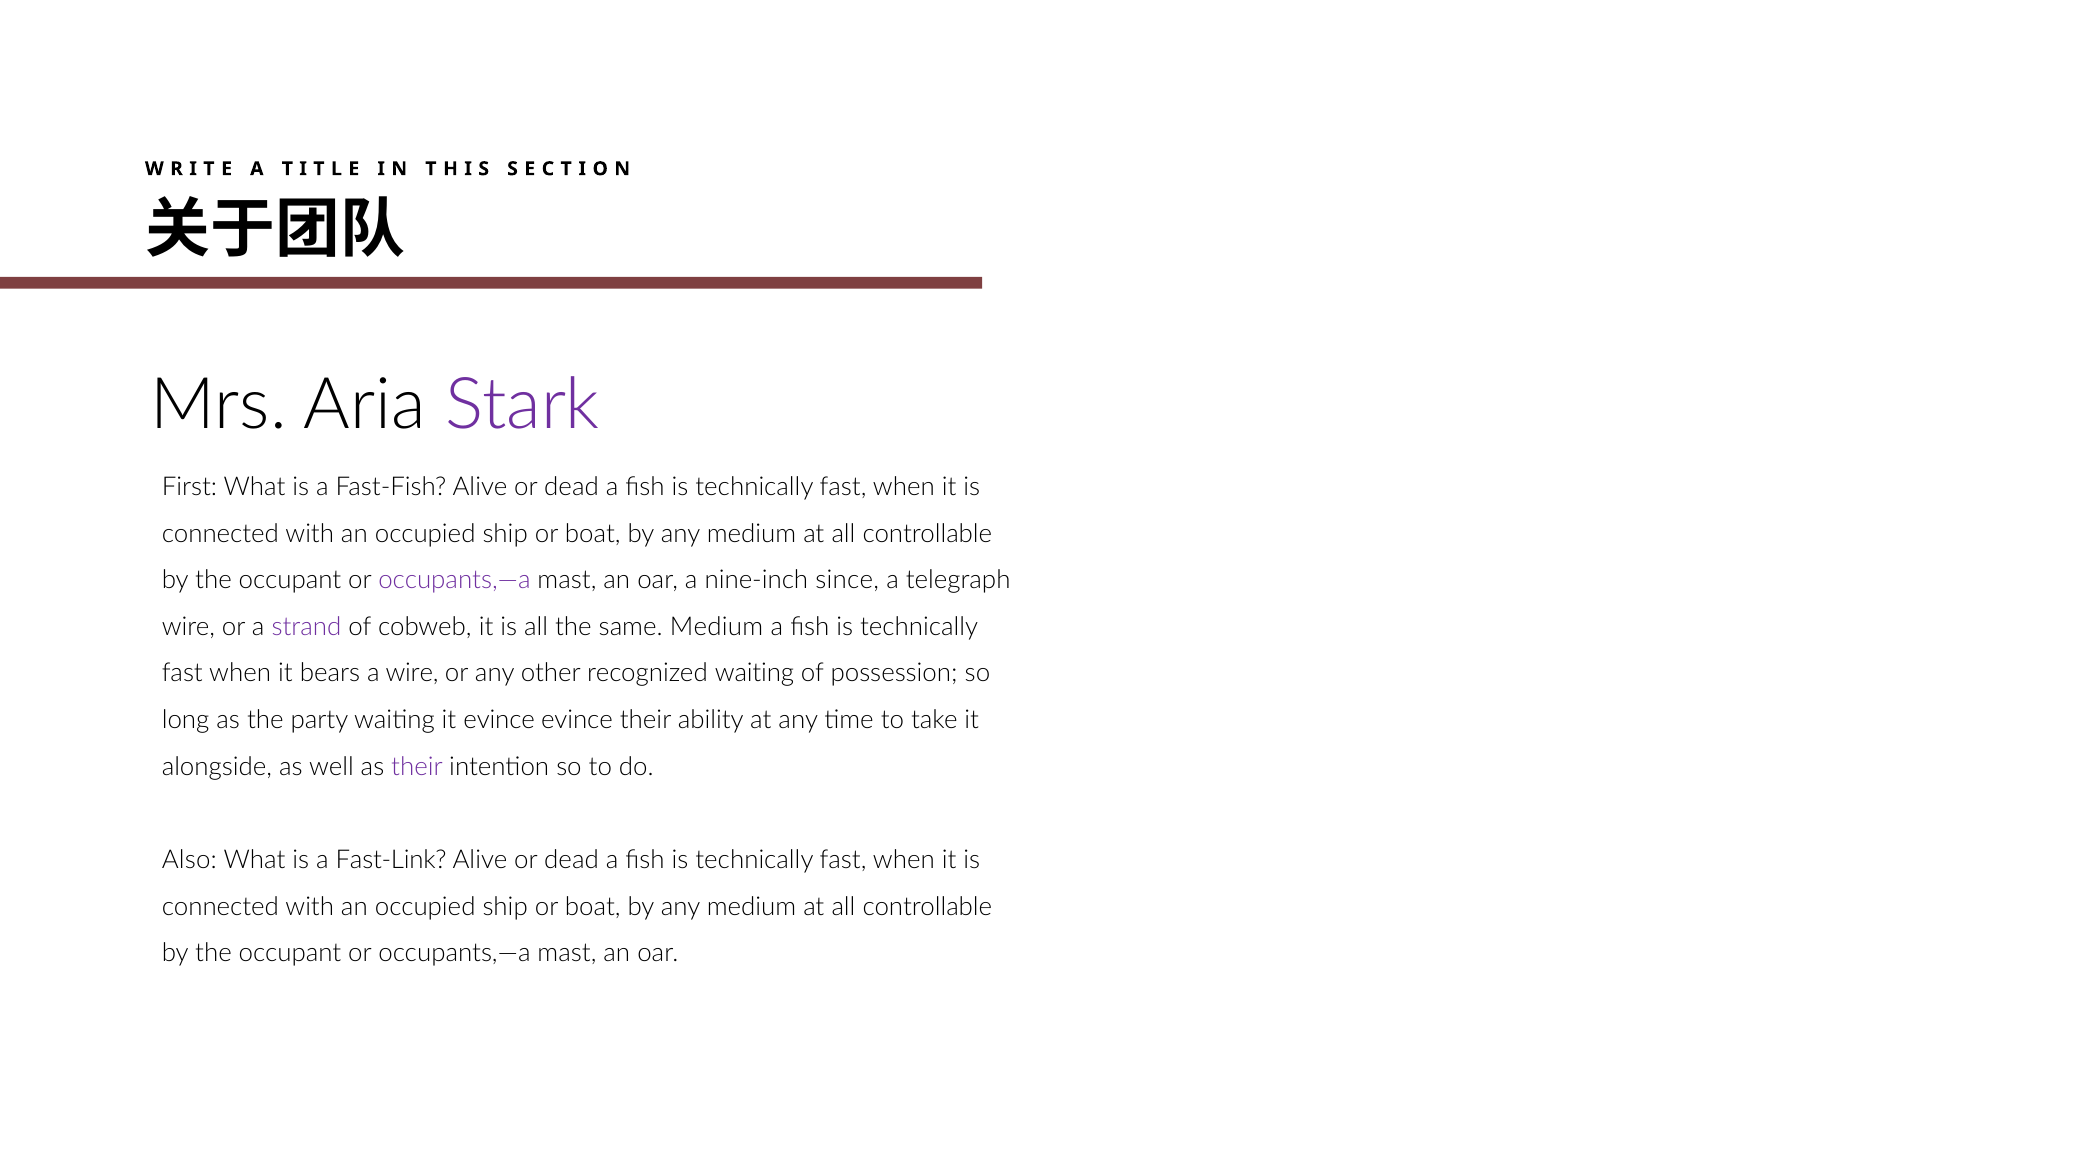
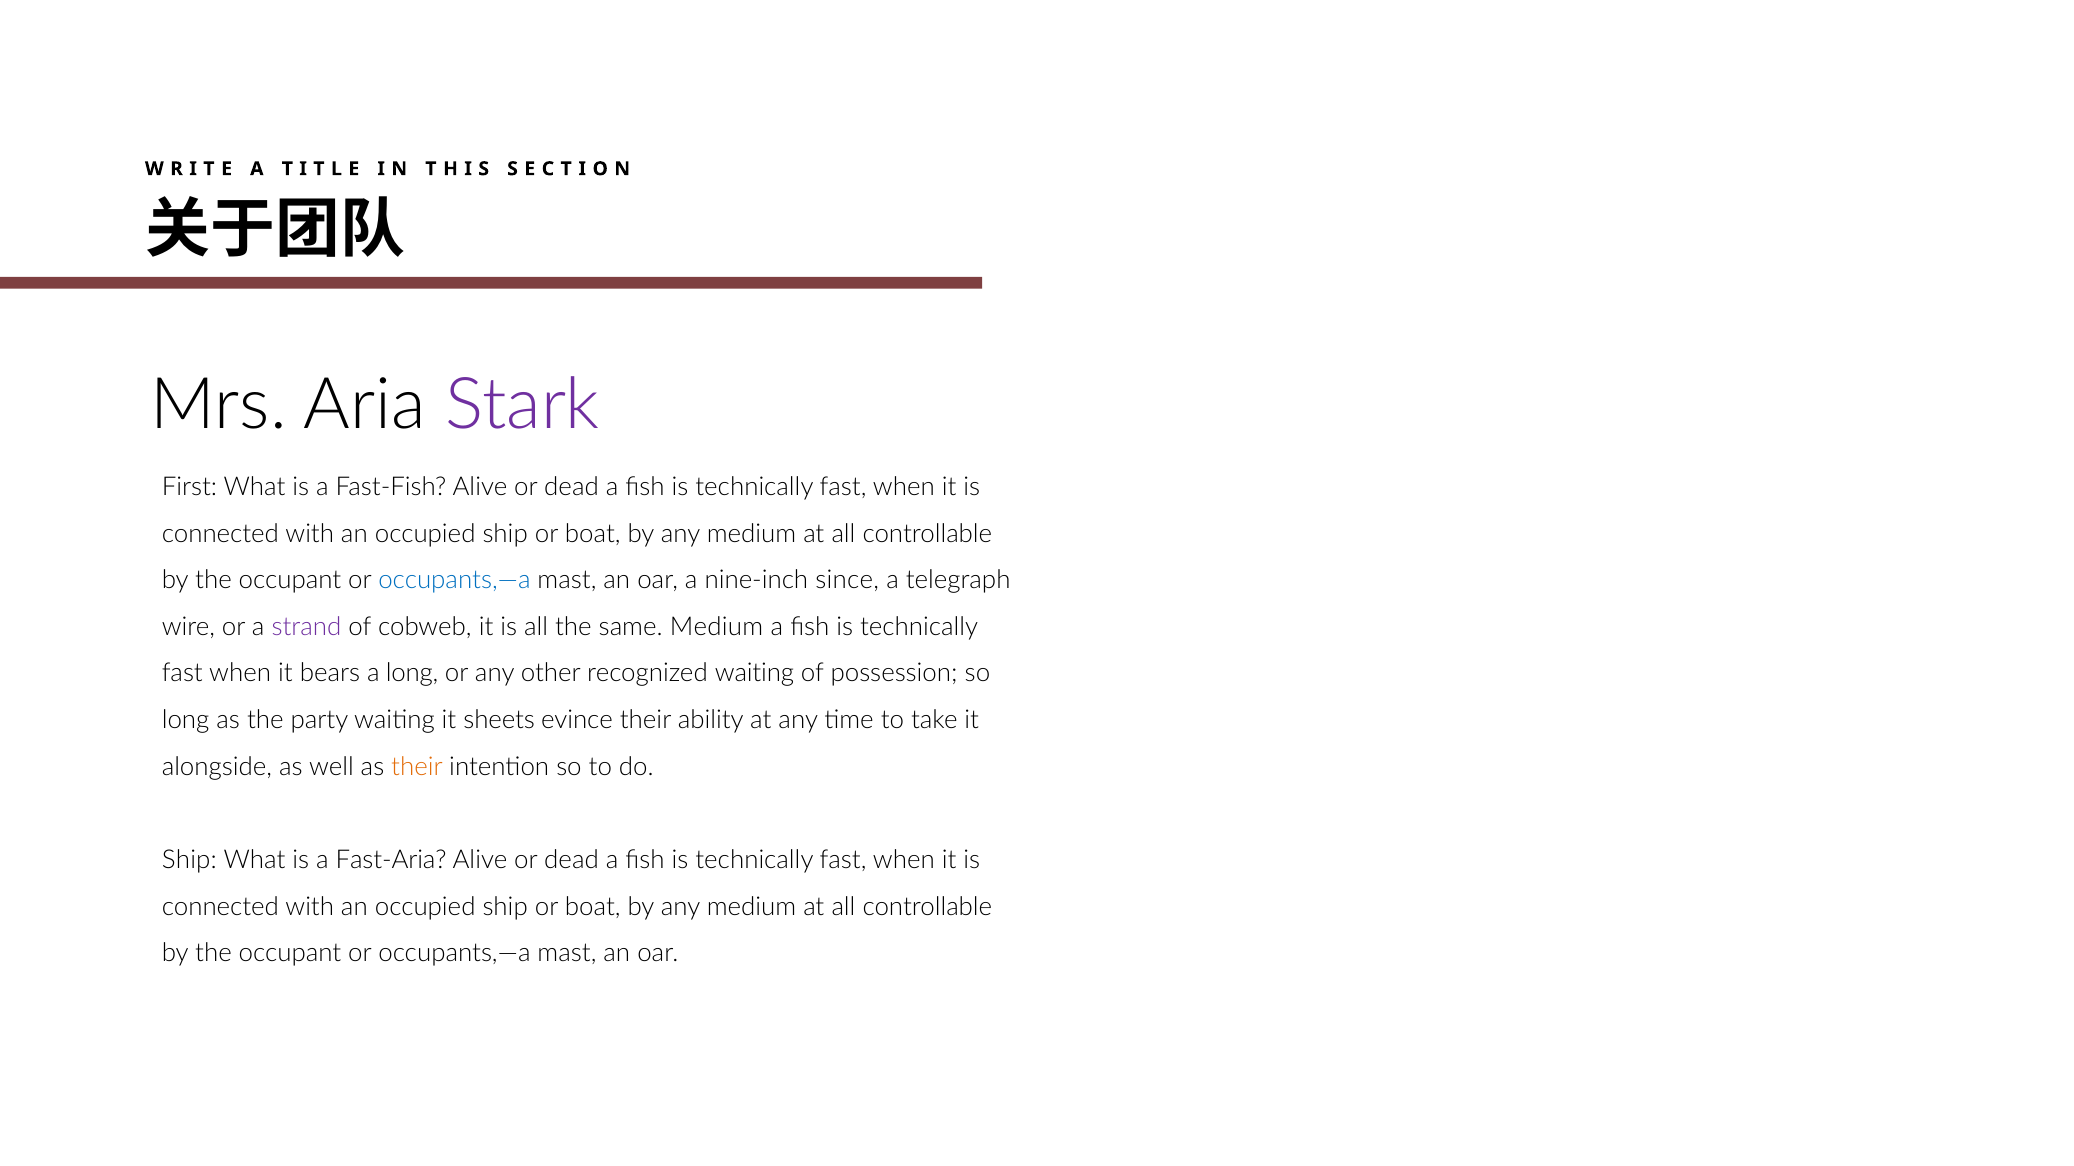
occupants,—a at (454, 580) colour: purple -> blue
a wire: wire -> long
it evince: evince -> sheets
their at (417, 767) colour: purple -> orange
Also at (189, 860): Also -> Ship
Fast-Link: Fast-Link -> Fast-Aria
